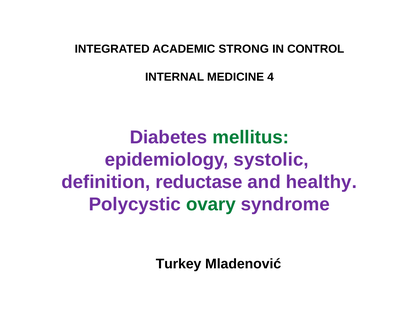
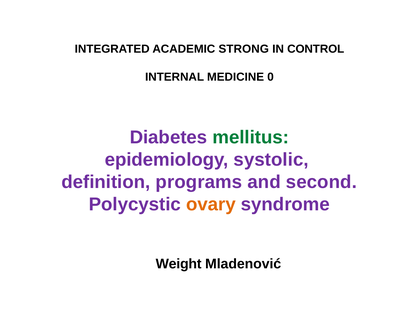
4: 4 -> 0
reductase: reductase -> programs
healthy: healthy -> second
ovary colour: green -> orange
Turkey: Turkey -> Weight
